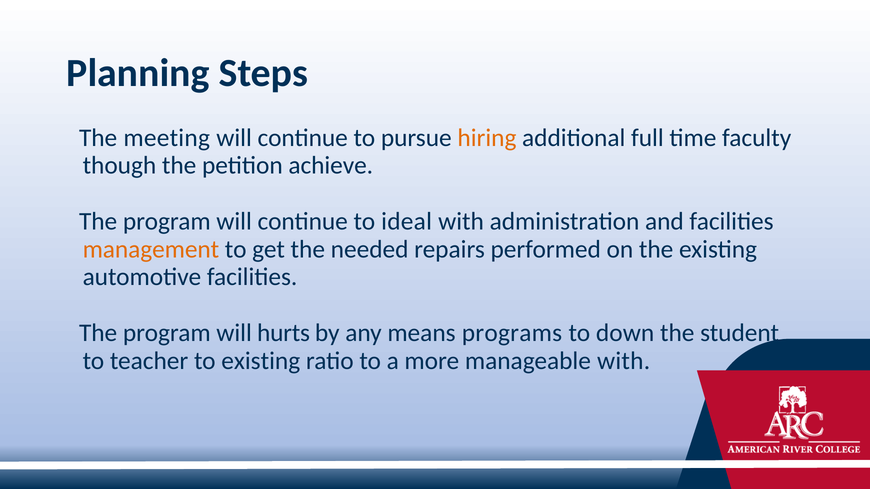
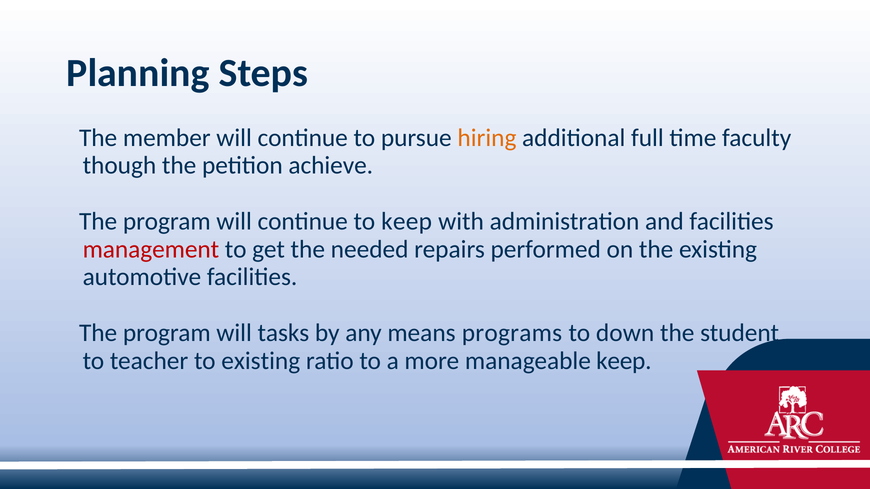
meeting: meeting -> member
to ideal: ideal -> keep
management colour: orange -> red
hurts: hurts -> tasks
manageable with: with -> keep
